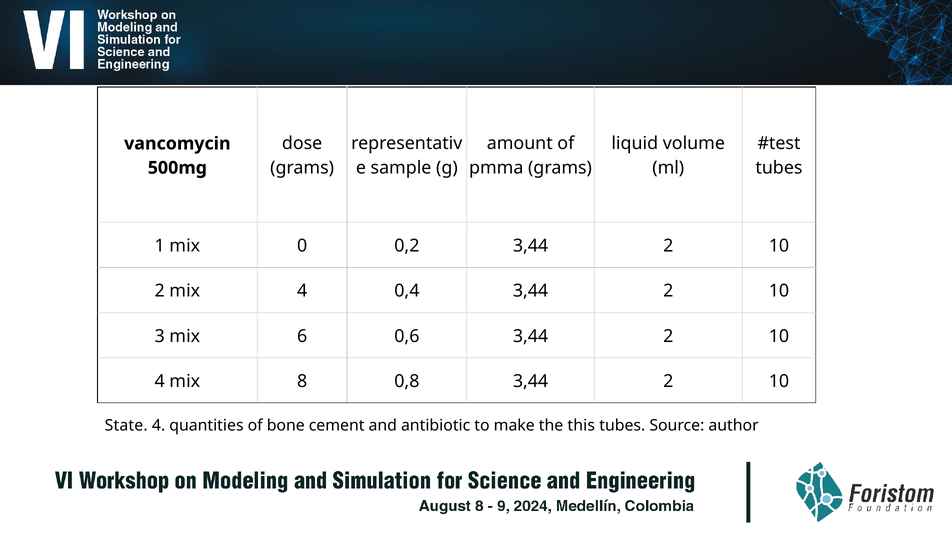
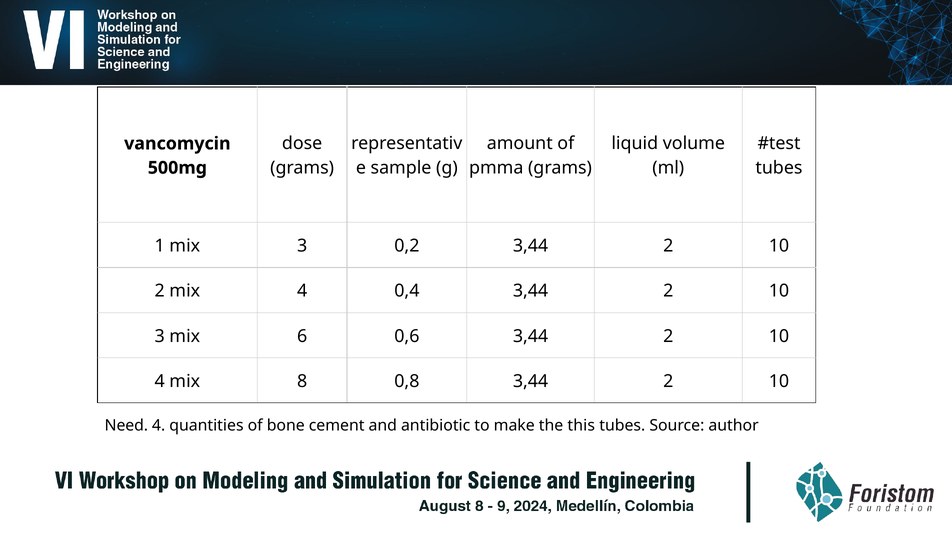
mix 0: 0 -> 3
State: State -> Need
